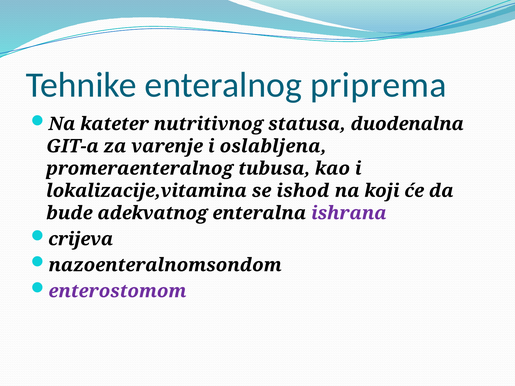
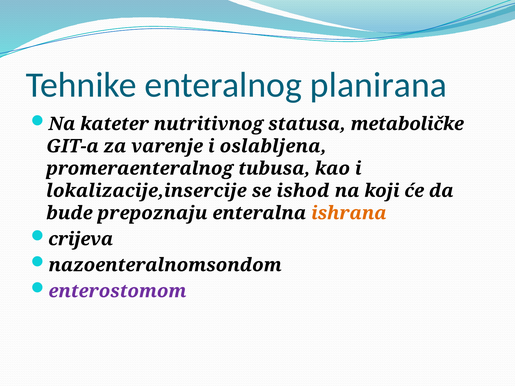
priprema: priprema -> planirana
duodenalna: duodenalna -> metaboličke
lokalizacije,vitamina: lokalizacije,vitamina -> lokalizacije,insercije
adekvatnog: adekvatnog -> prepoznaju
ishrana colour: purple -> orange
